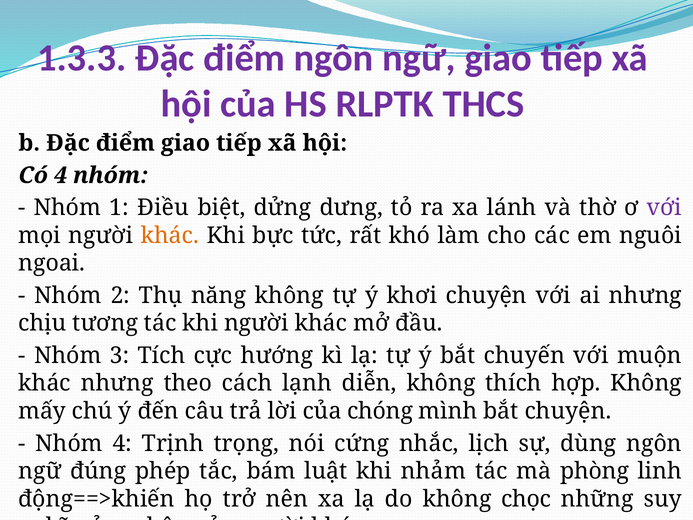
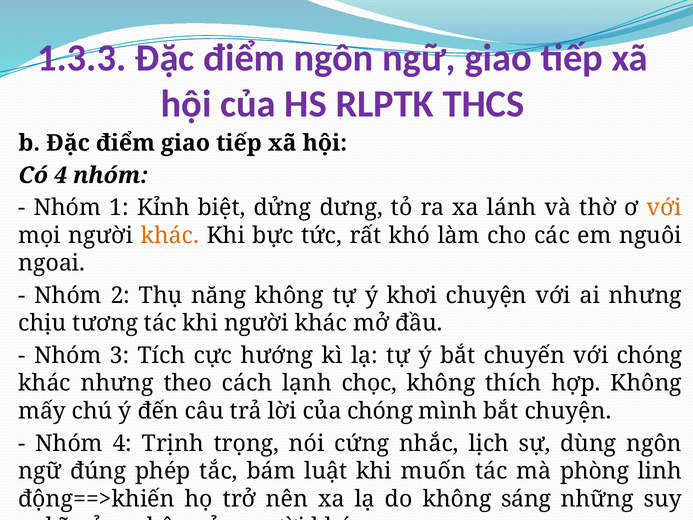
Điều: Điều -> Kỉnh
với at (664, 208) colour: purple -> orange
với muộn: muộn -> chóng
diễn: diễn -> chọc
nhảm: nhảm -> muốn
chọc: chọc -> sáng
